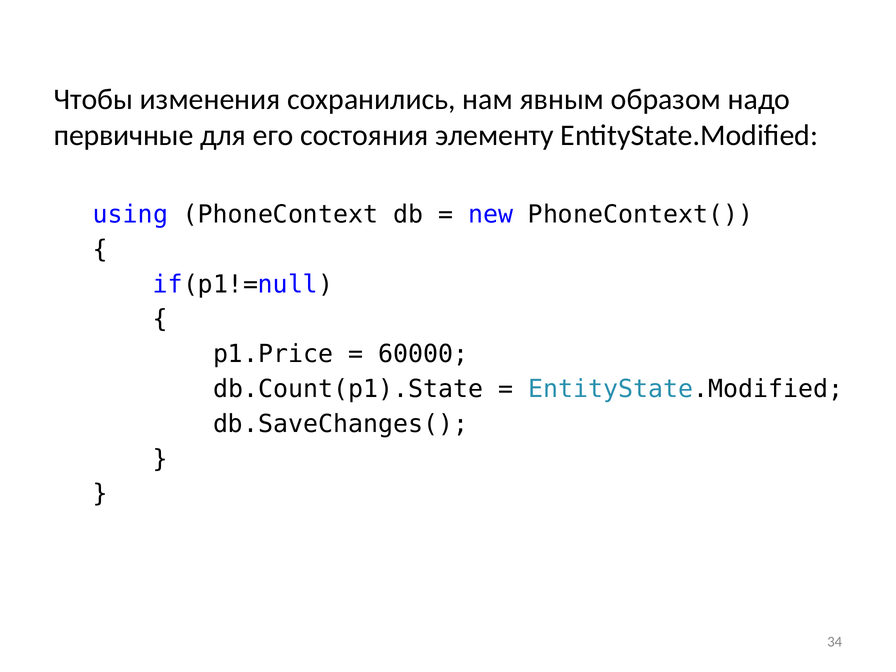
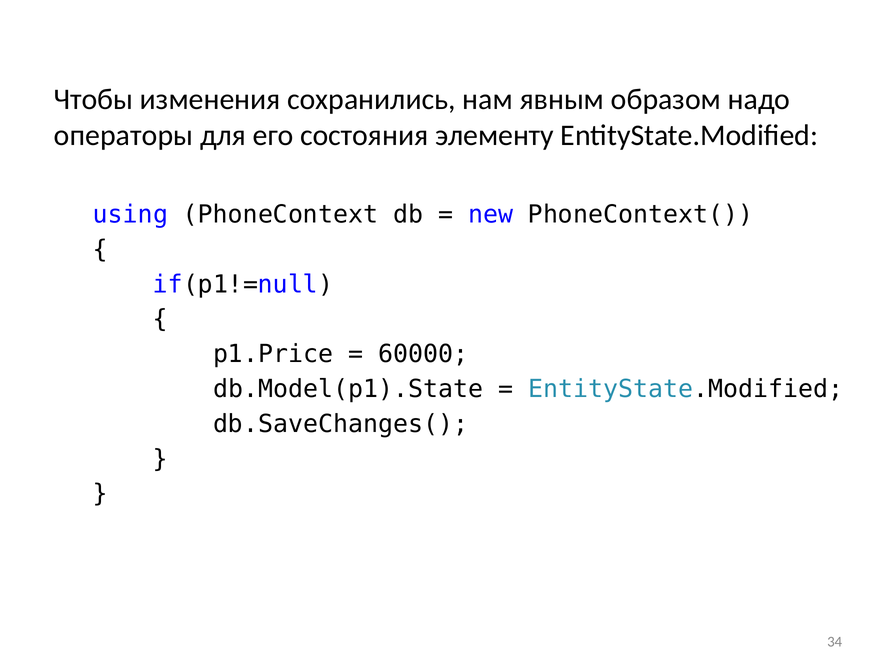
первичные: первичные -> операторы
db.Count(p1).State: db.Count(p1).State -> db.Model(p1).State
